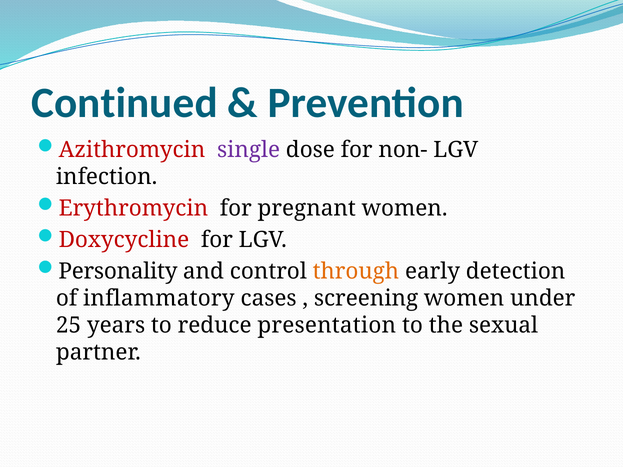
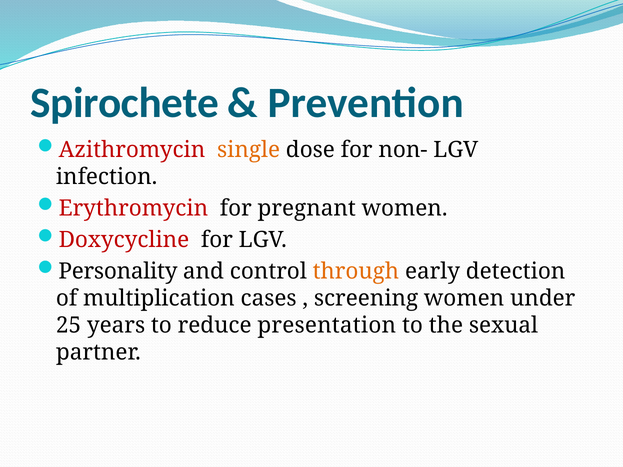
Continued: Continued -> Spirochete
single colour: purple -> orange
inflammatory: inflammatory -> multiplication
